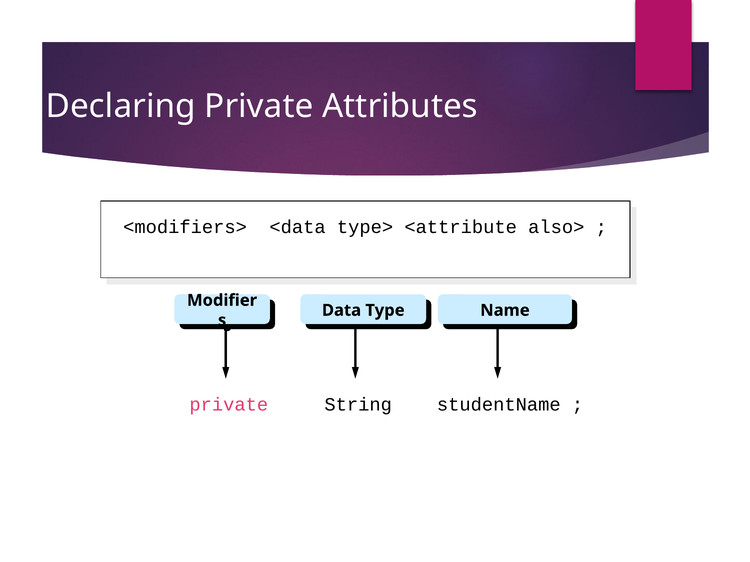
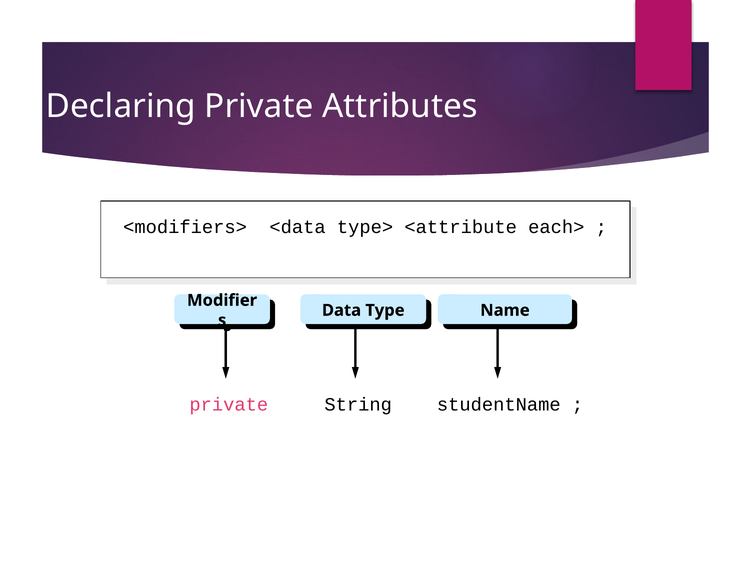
also>: also> -> each>
